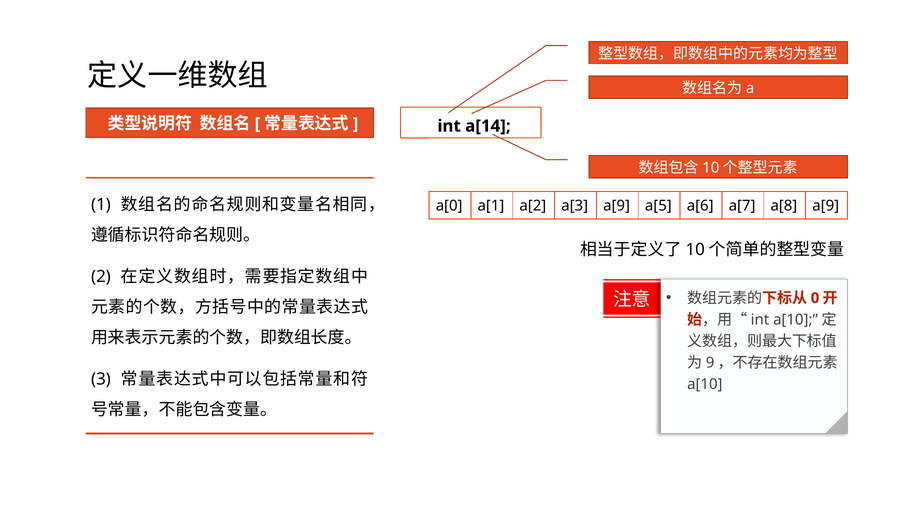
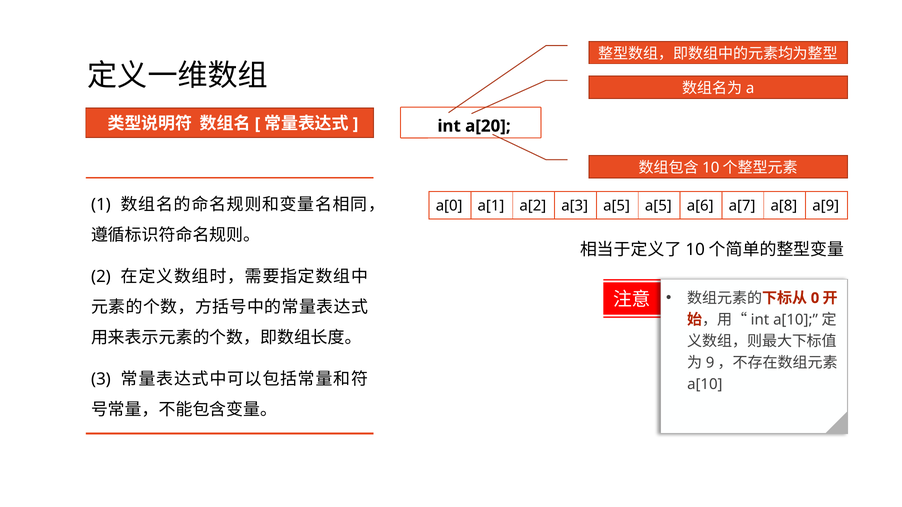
a[14: a[14 -> a[20
a[3 a[9: a[9 -> a[5
